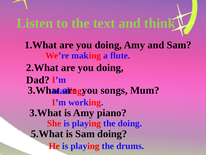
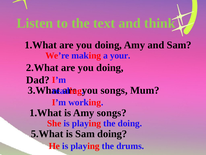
flute: flute -> your
3.What at (46, 113): 3.What -> 1.What
Amy piano: piano -> songs
